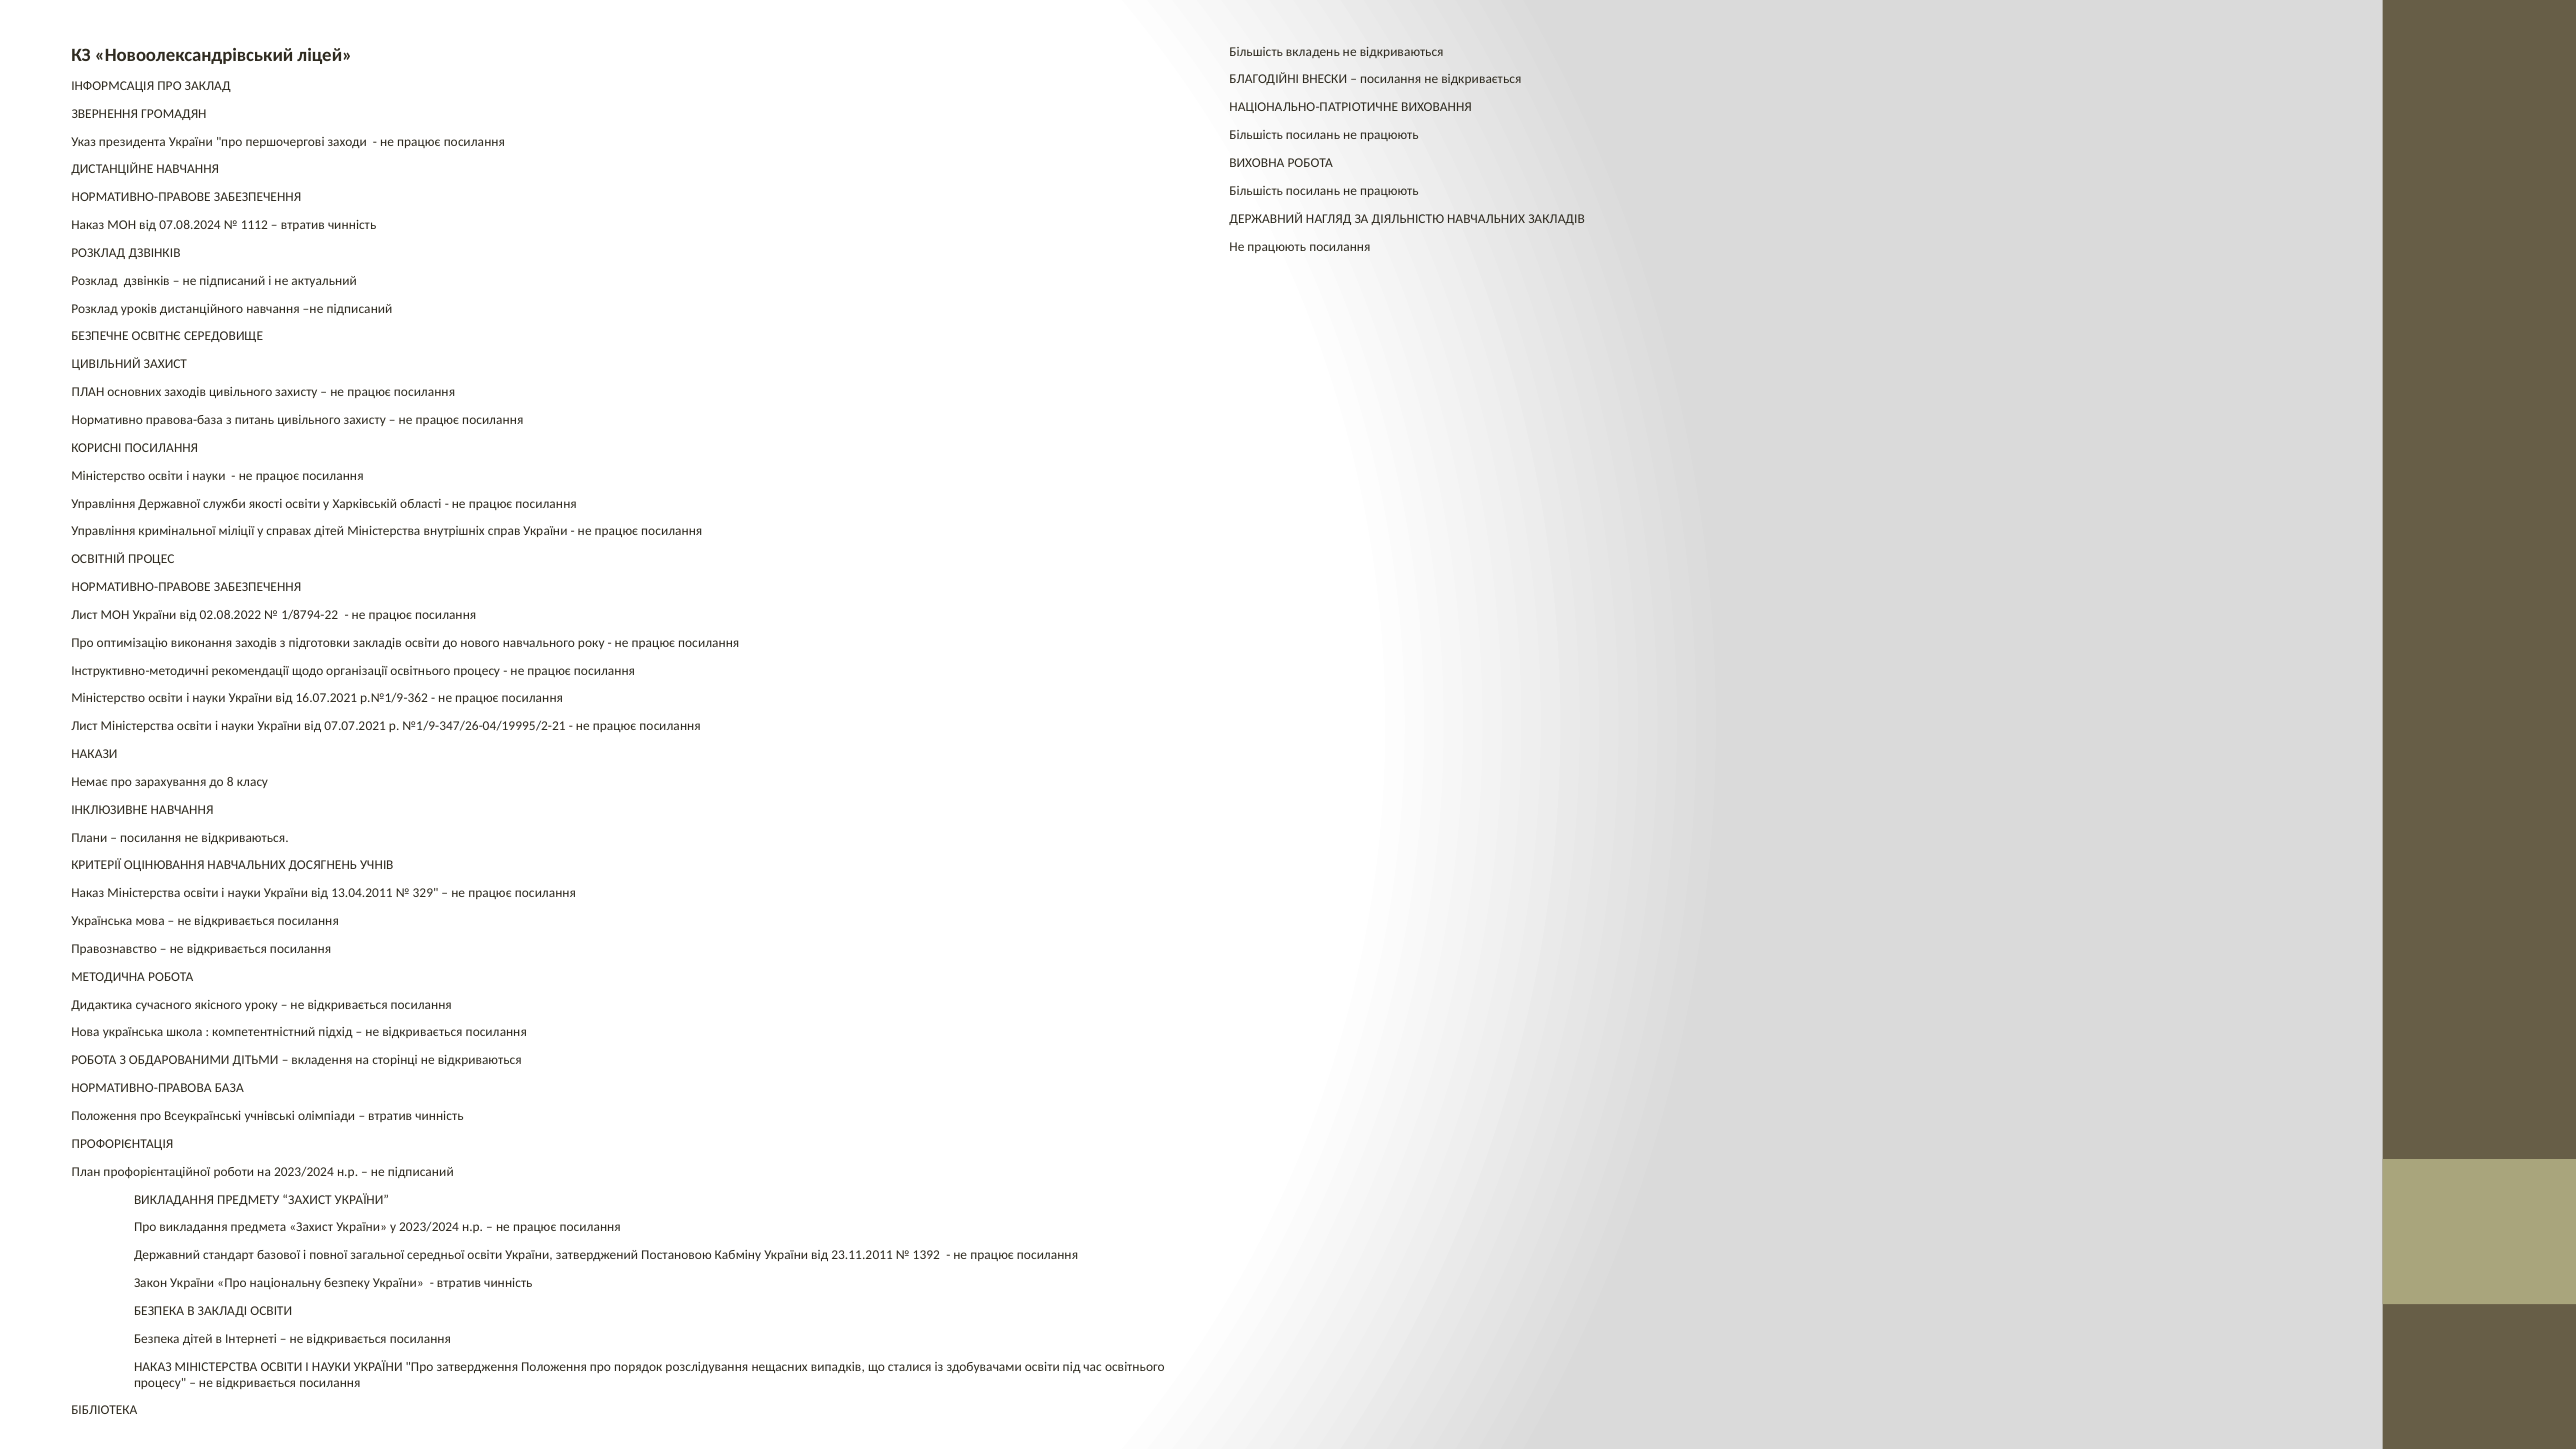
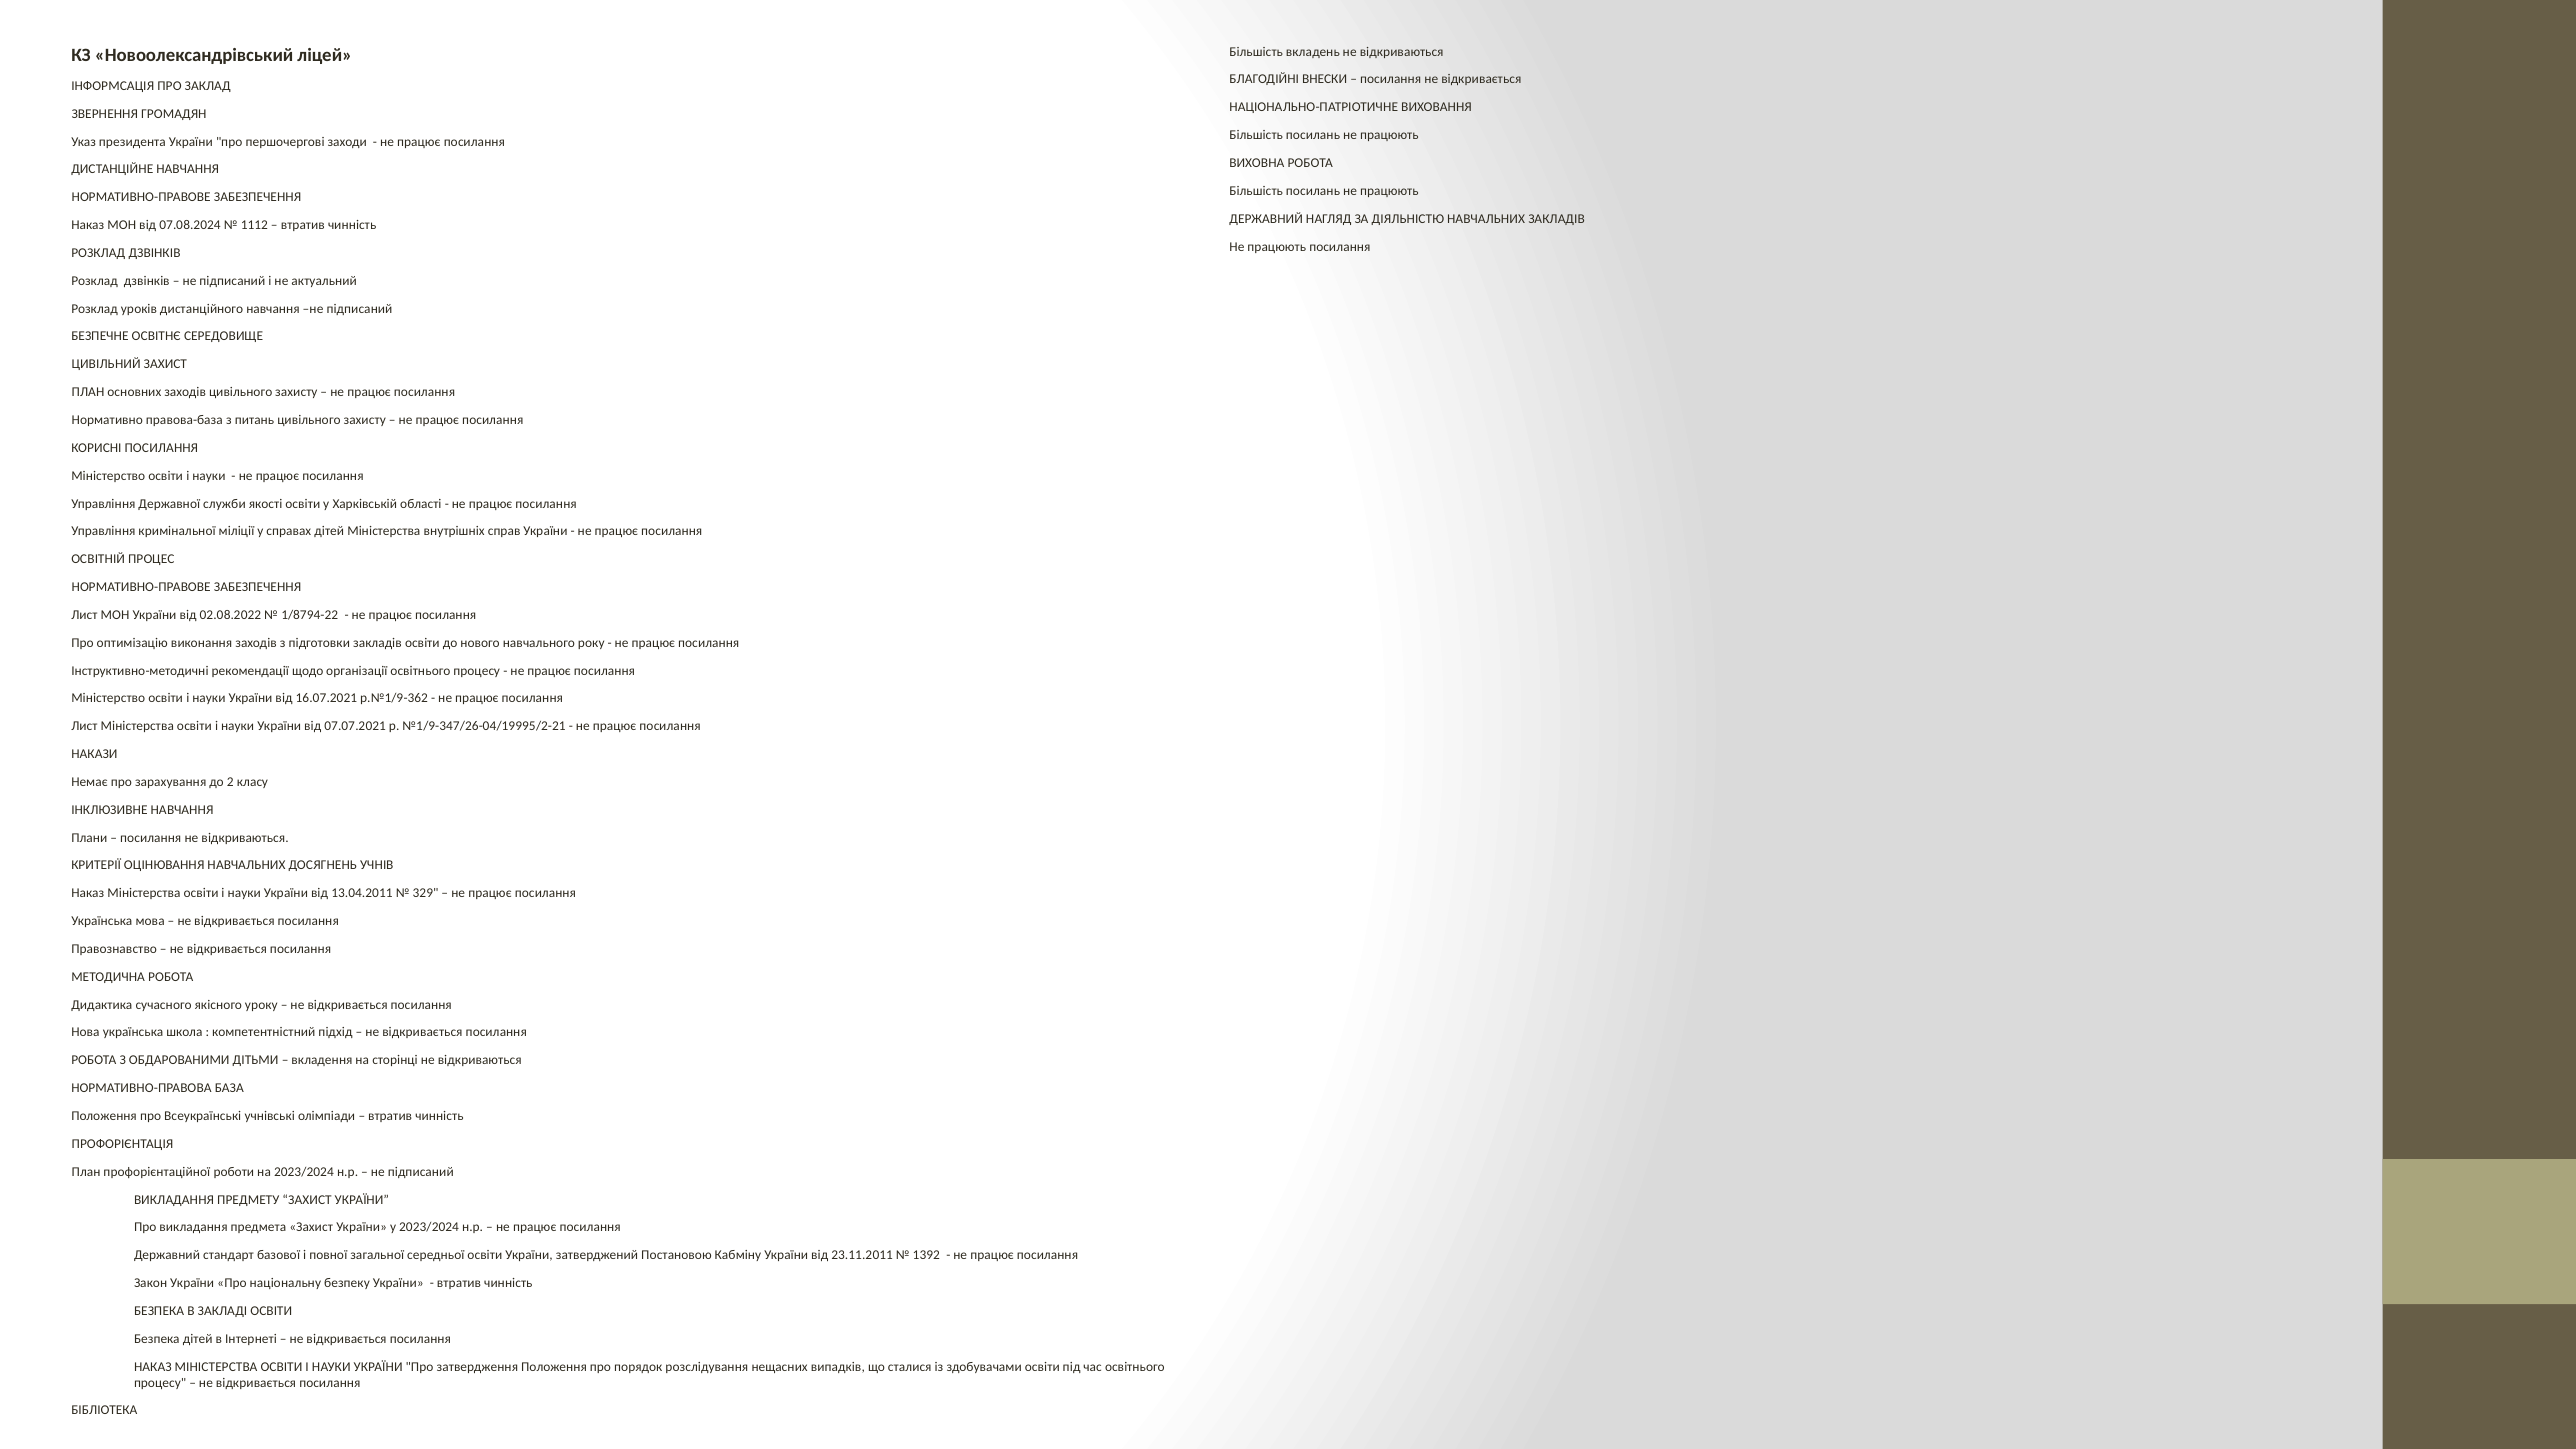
8: 8 -> 2
